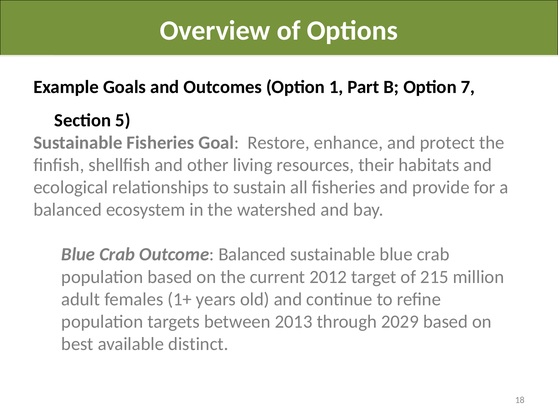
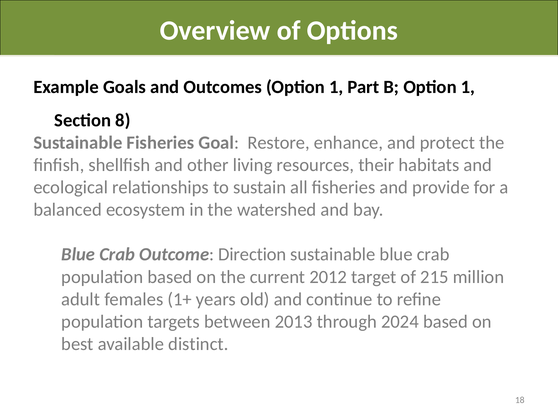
B Option 7: 7 -> 1
5: 5 -> 8
Outcome Balanced: Balanced -> Direction
2029: 2029 -> 2024
